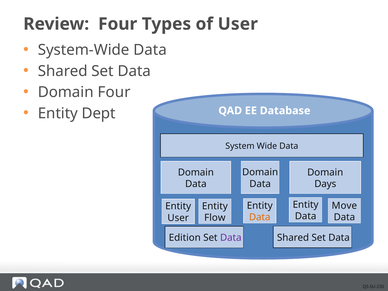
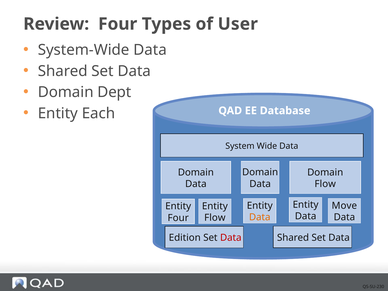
Domain Four: Four -> Dept
Dept: Dept -> Each
Days at (325, 184): Days -> Flow
User at (178, 218): User -> Four
Data at (231, 238) colour: purple -> red
